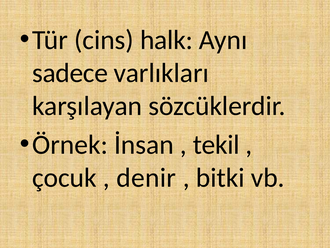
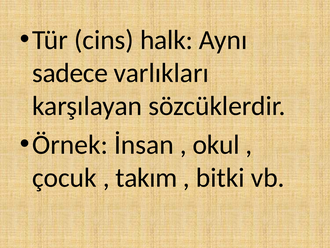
tekil: tekil -> okul
denir: denir -> takım
